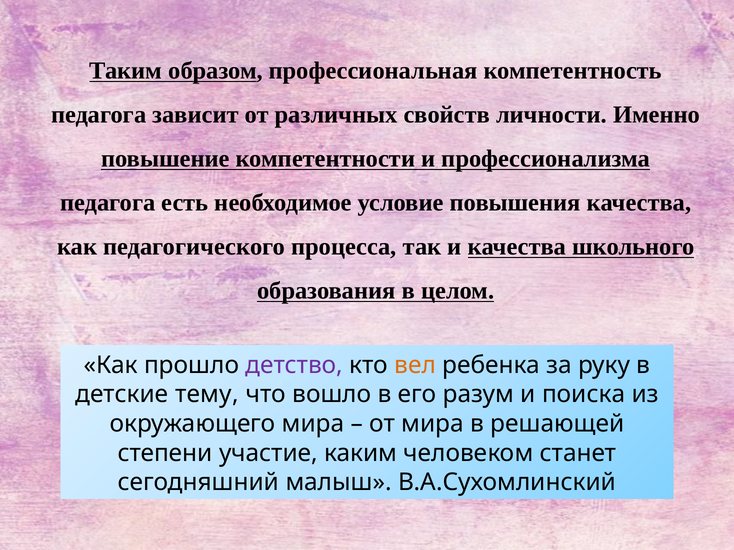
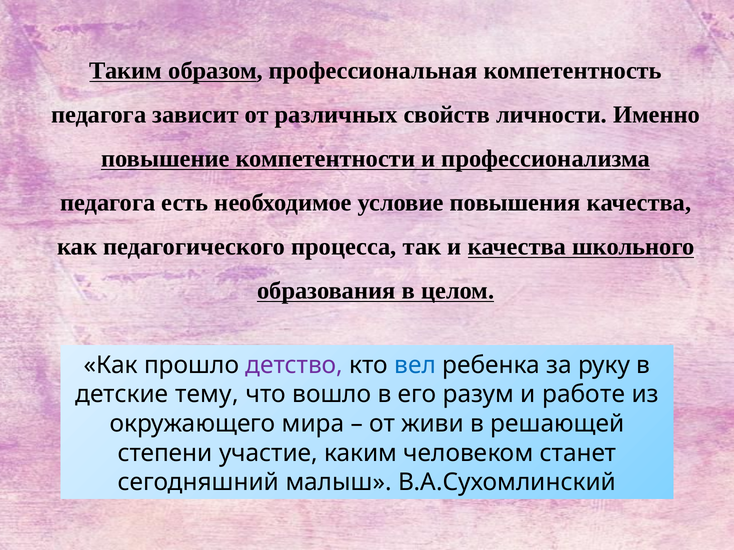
вел colour: orange -> blue
поиска: поиска -> работе
от мира: мира -> живи
